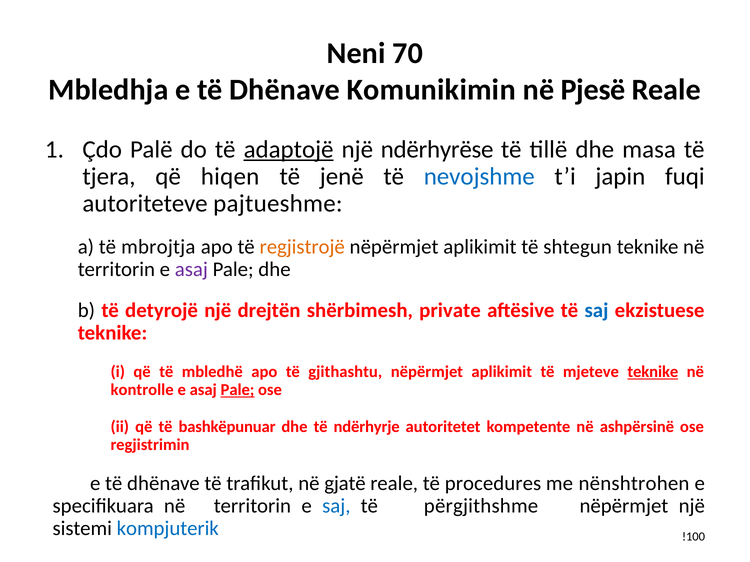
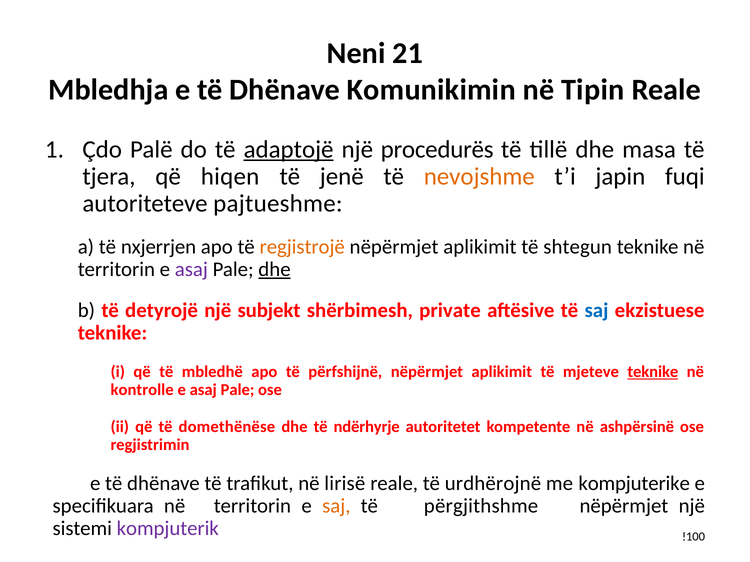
70: 70 -> 21
Pjesë: Pjesë -> Tipin
ndërhyrëse: ndërhyrëse -> procedurës
nevojshme colour: blue -> orange
mbrojtja: mbrojtja -> nxjerrjen
dhe at (274, 270) underline: none -> present
drejtën: drejtën -> subjekt
gjithashtu: gjithashtu -> përfshijnë
Pale at (238, 390) underline: present -> none
bashkëpunuar: bashkëpunuar -> domethënëse
gjatë: gjatë -> lirisë
procedures: procedures -> urdhërojnë
nënshtrohen: nënshtrohen -> kompjuterike
saj at (336, 507) colour: blue -> orange
kompjuterik colour: blue -> purple
